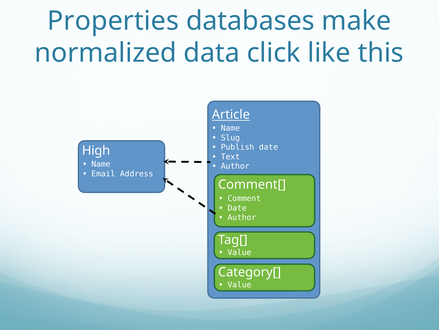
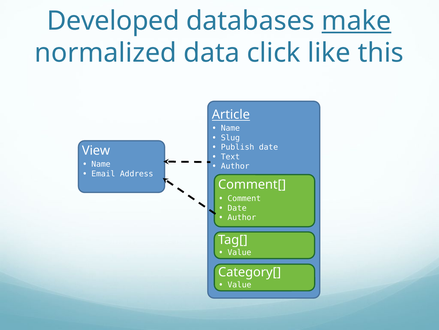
Properties: Properties -> Developed
make underline: none -> present
High: High -> View
